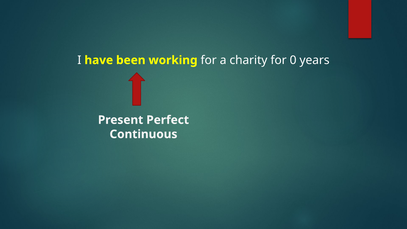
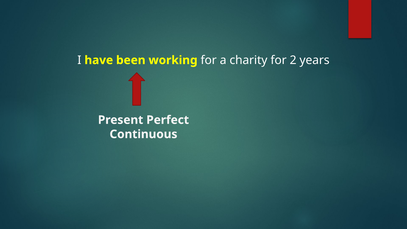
0: 0 -> 2
